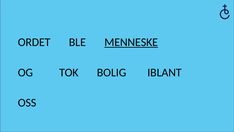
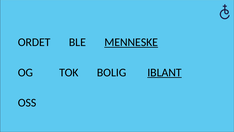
IBLANT underline: none -> present
